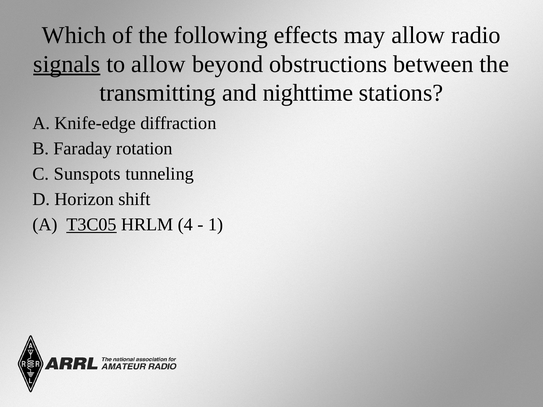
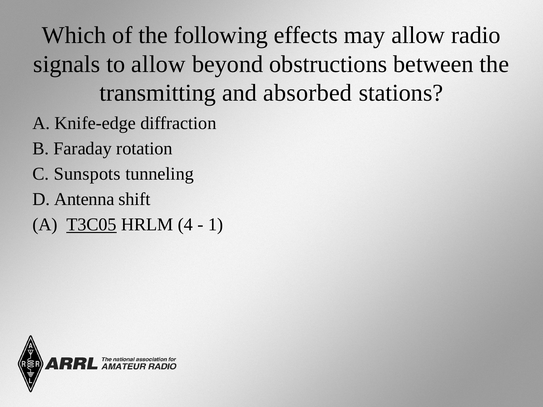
signals underline: present -> none
nighttime: nighttime -> absorbed
Horizon: Horizon -> Antenna
